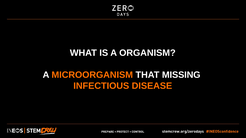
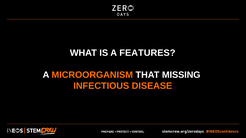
ORGANISM: ORGANISM -> FEATURES
